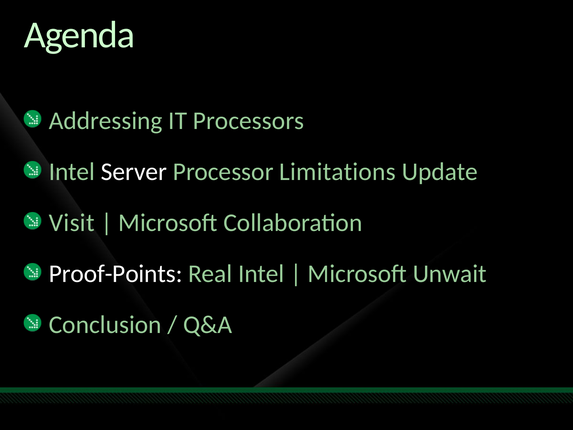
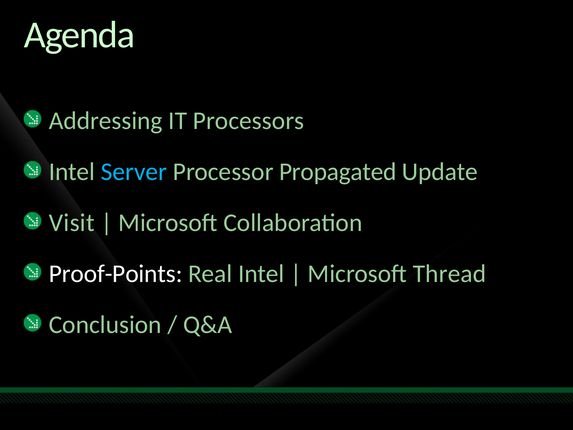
Server colour: white -> light blue
Limitations: Limitations -> Propagated
Unwait: Unwait -> Thread
